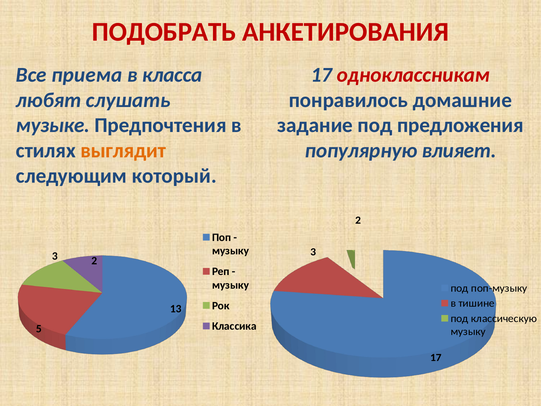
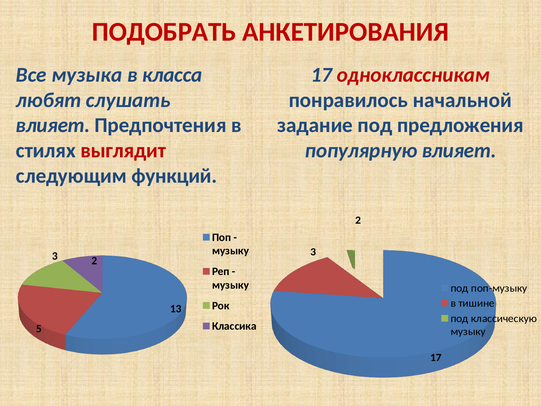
приема: приема -> музыка
домашние: домашние -> начальной
музыке at (53, 125): музыке -> влияет
выглядит colour: orange -> red
который: который -> функций
